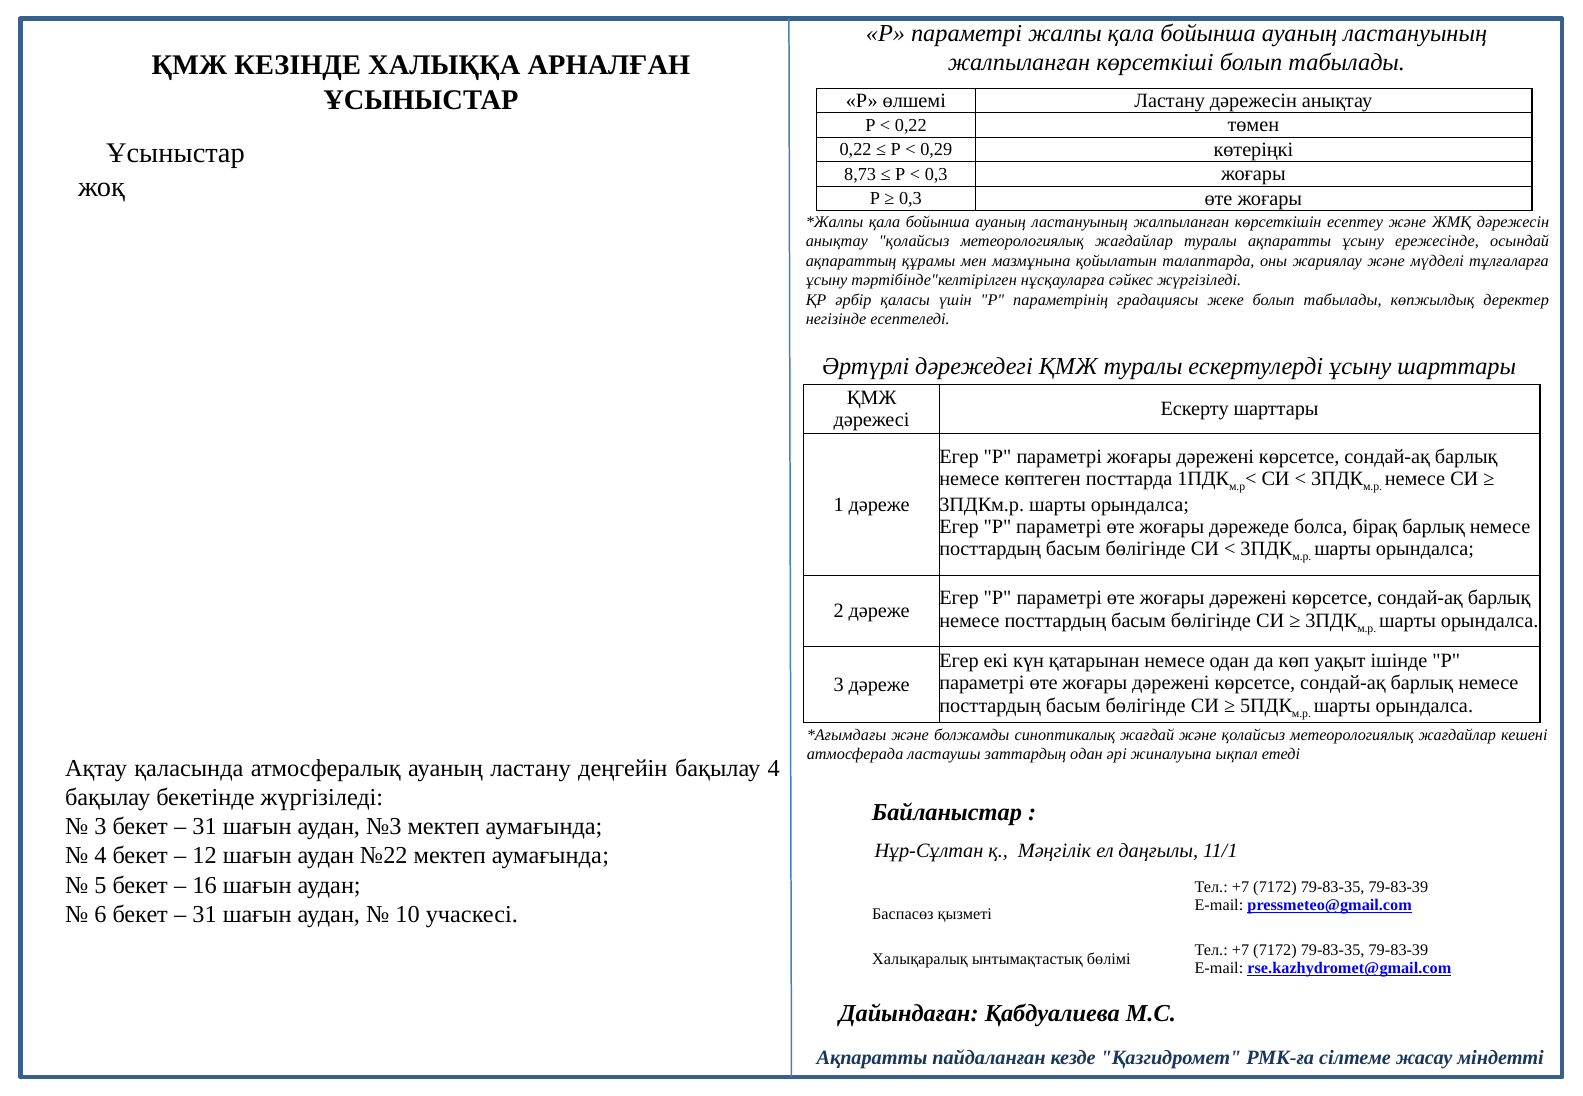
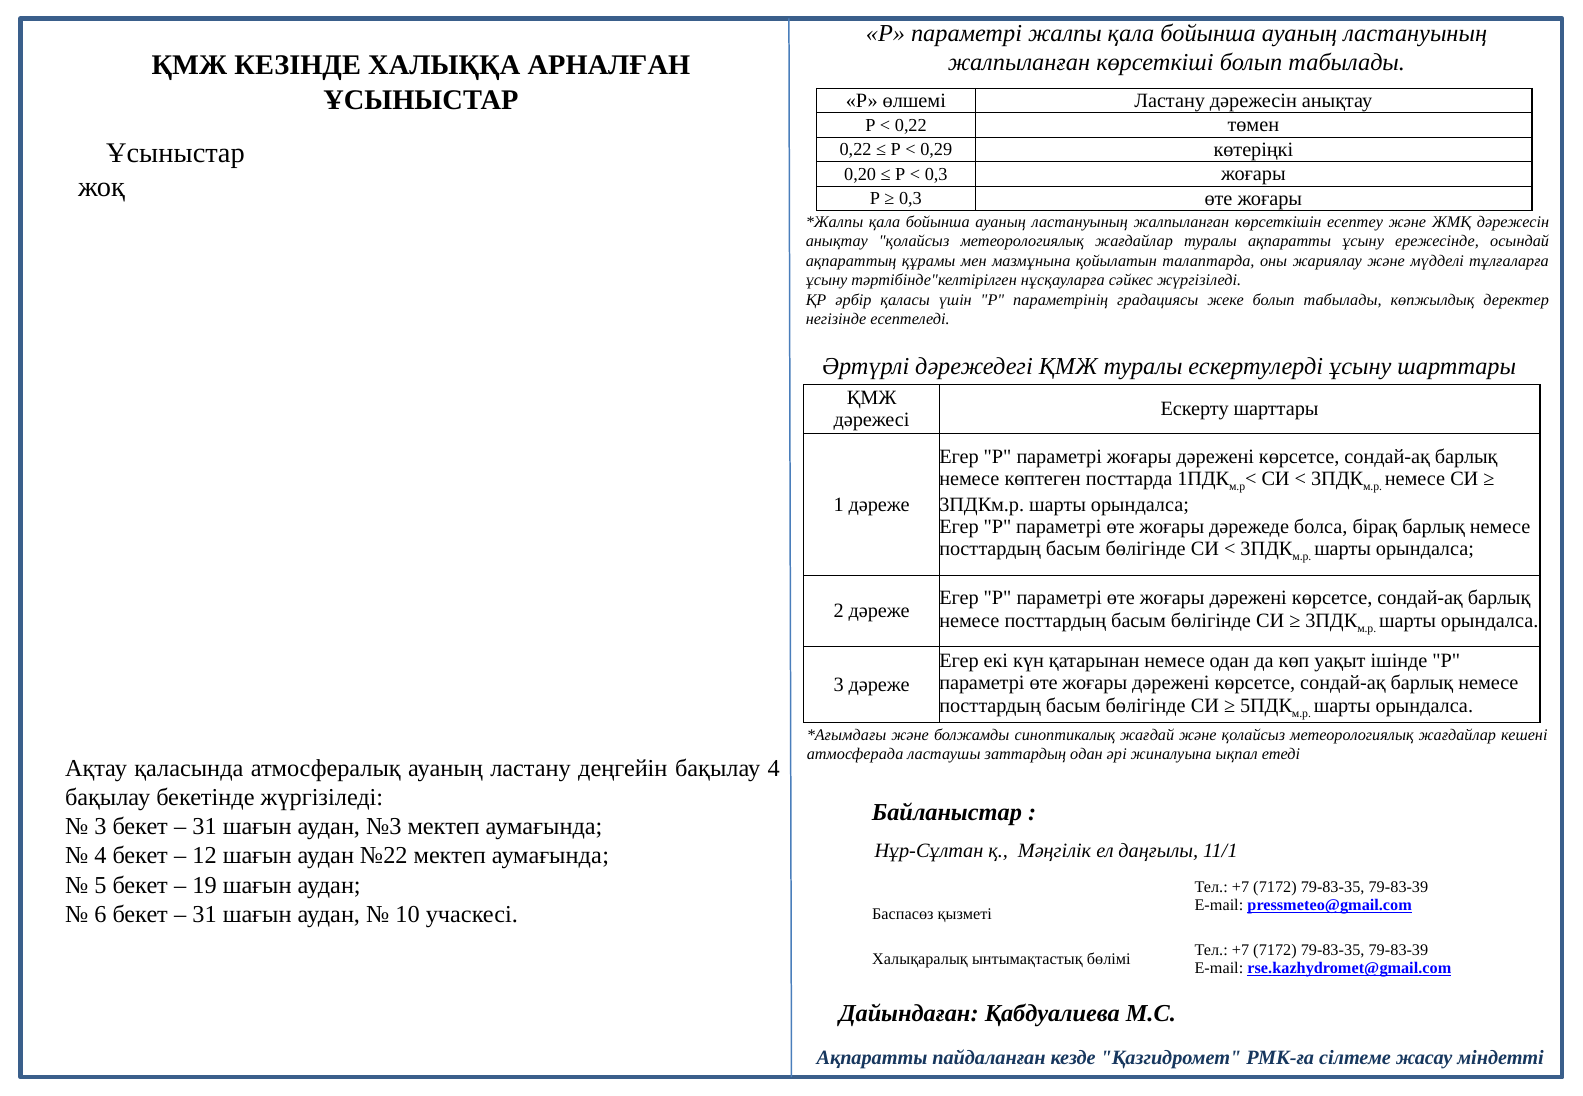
8,73: 8,73 -> 0,20
16: 16 -> 19
